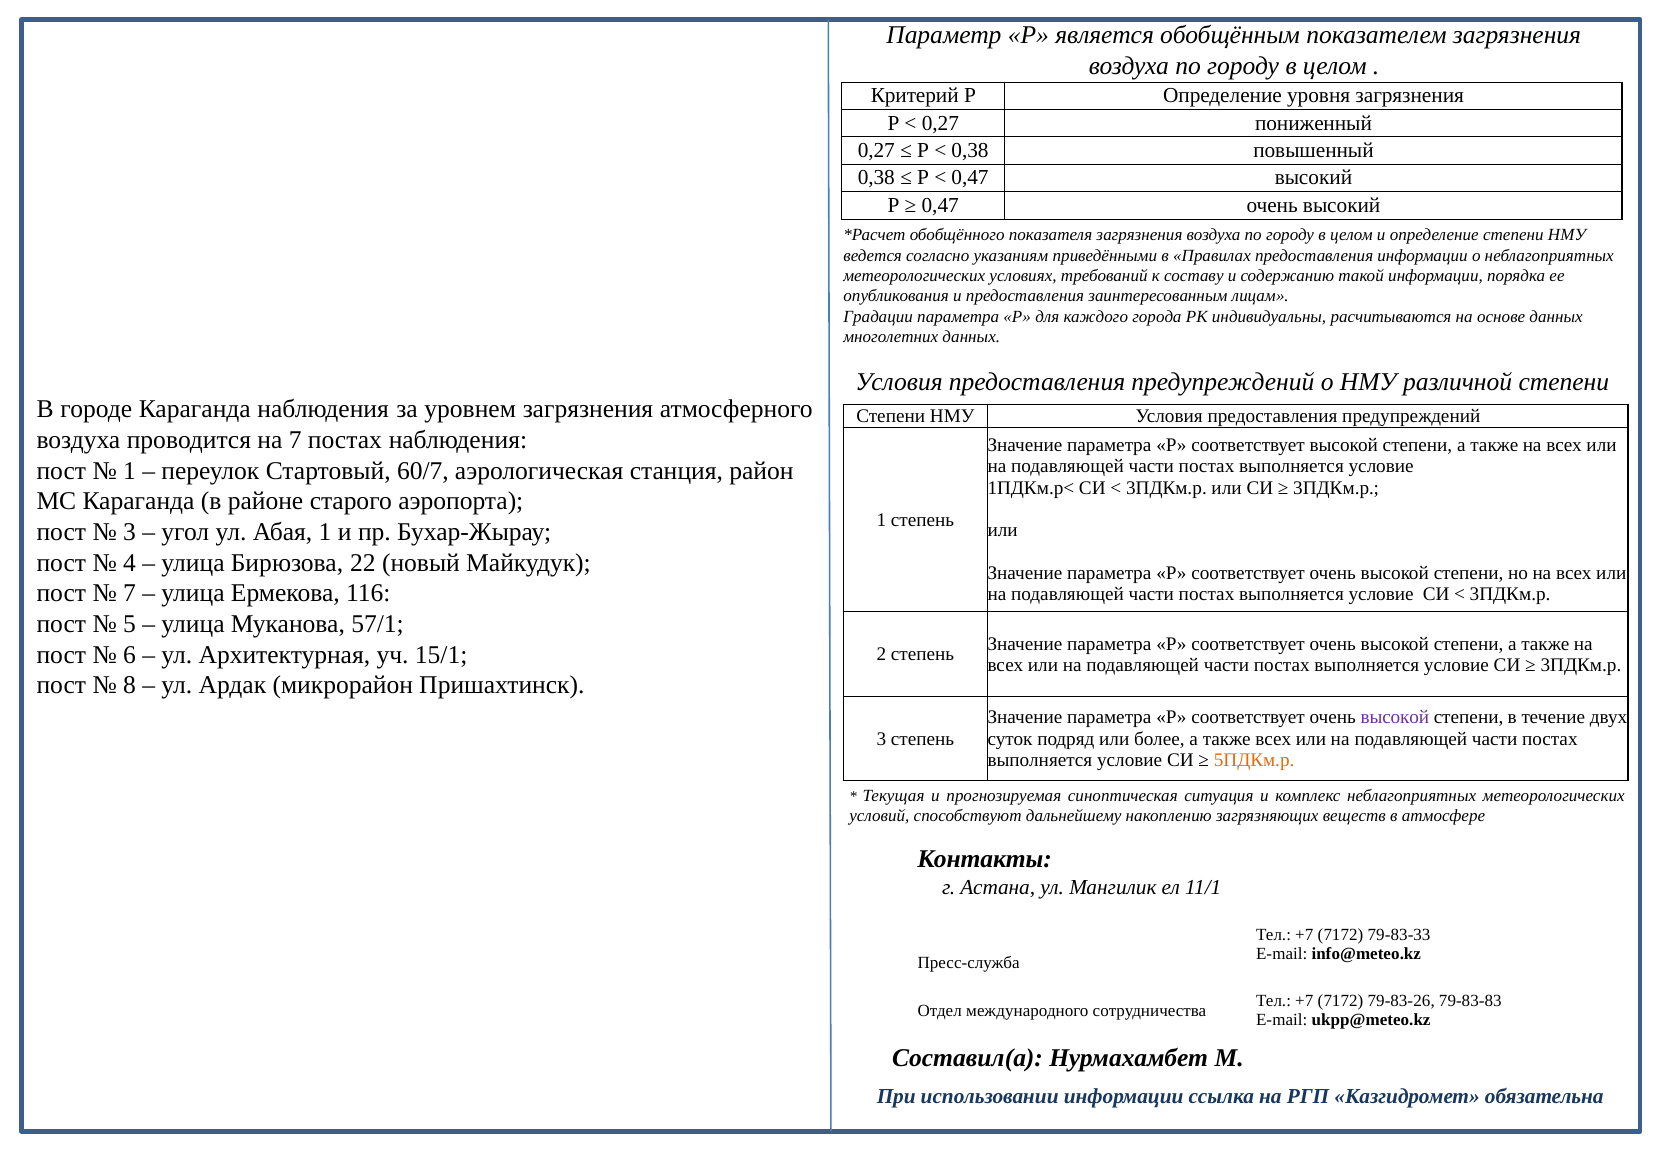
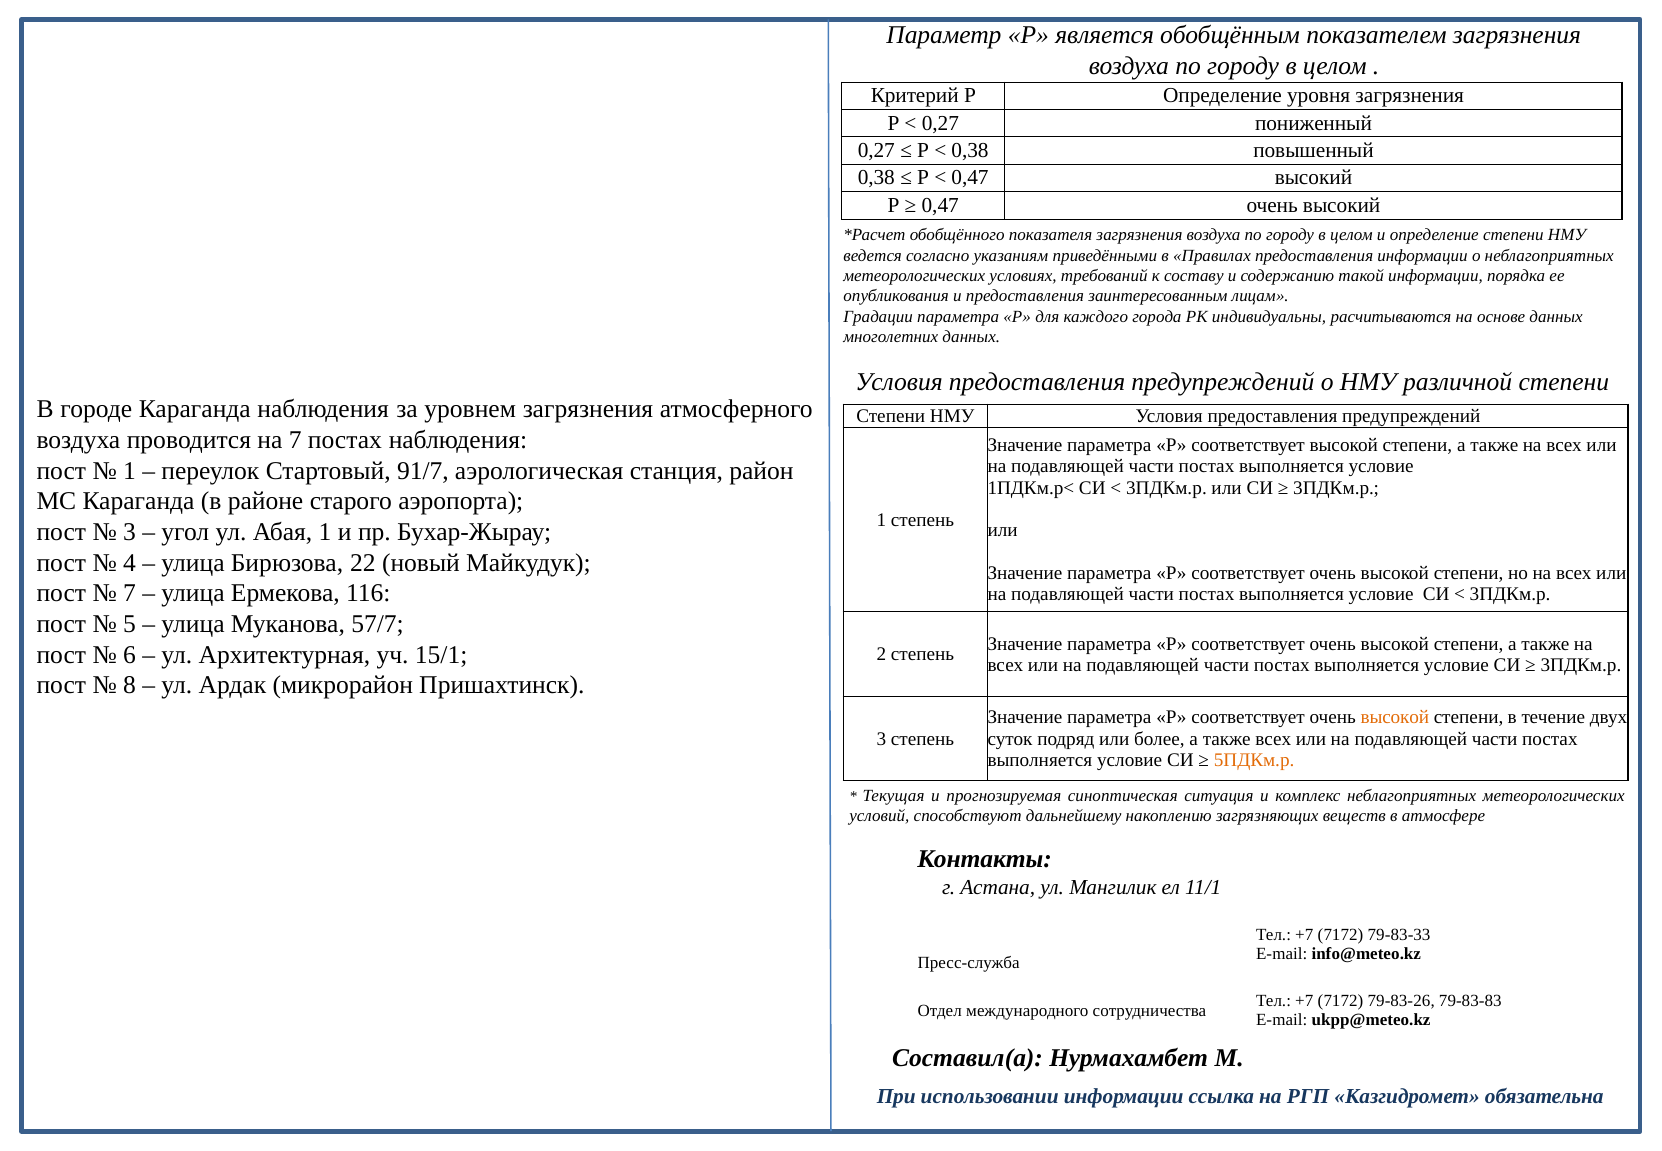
60/7: 60/7 -> 91/7
57/1: 57/1 -> 57/7
высокой at (1395, 717) colour: purple -> orange
